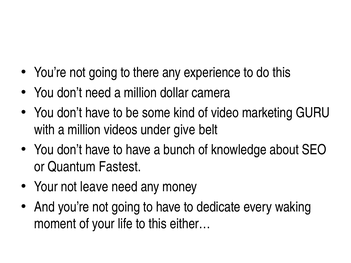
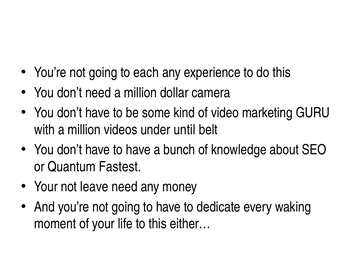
there: there -> each
give: give -> until
